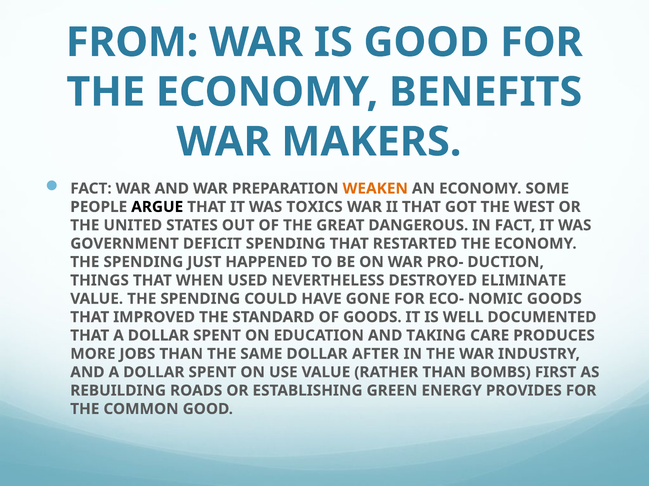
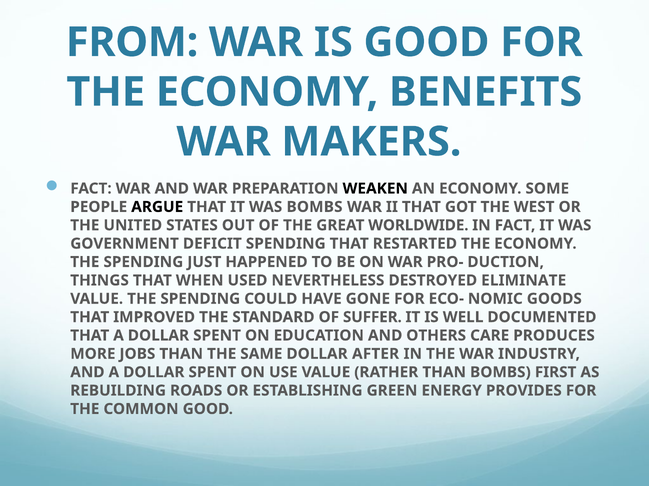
WEAKEN colour: orange -> black
WAS TOXICS: TOXICS -> BOMBS
DANGEROUS: DANGEROUS -> WORLDWIDE
OF GOODS: GOODS -> SUFFER
TAKING: TAKING -> OTHERS
